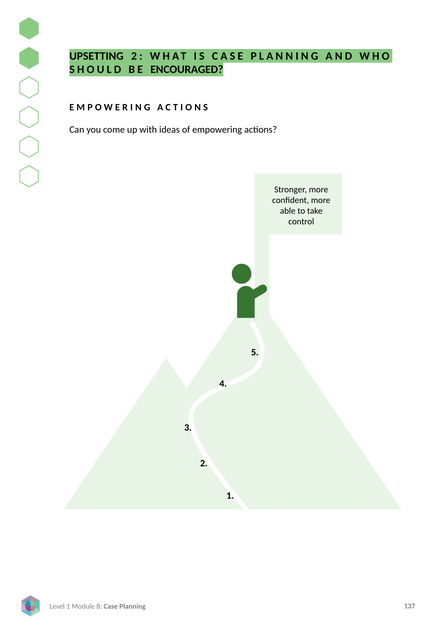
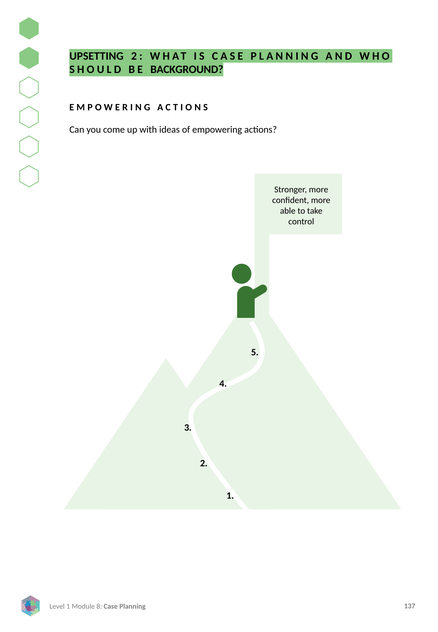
ENCOURAGED: ENCOURAGED -> BACKGROUND
